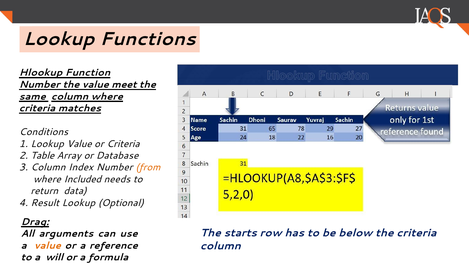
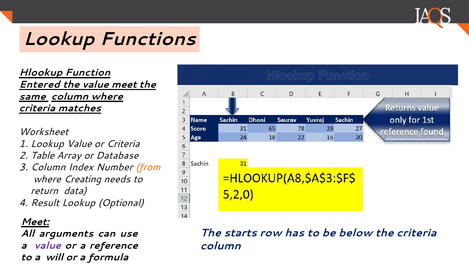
Number at (39, 85): Number -> Entered
Conditions: Conditions -> Worksheet
Included: Included -> Creating
Drag at (35, 222): Drag -> Meet
value at (48, 245) colour: orange -> purple
